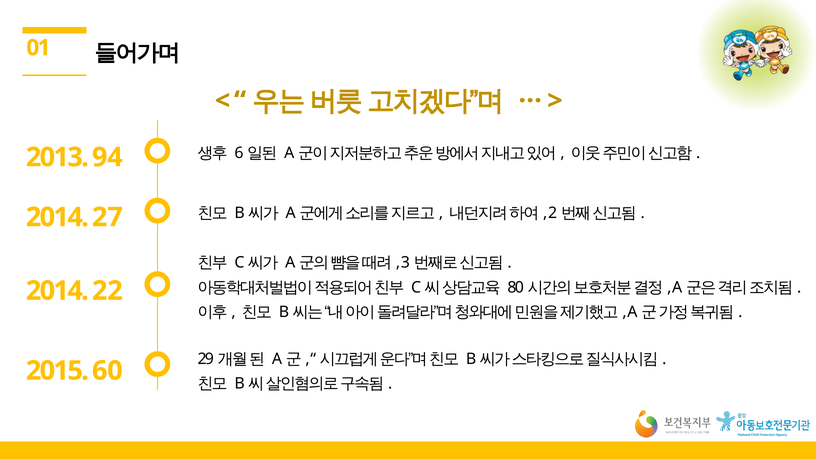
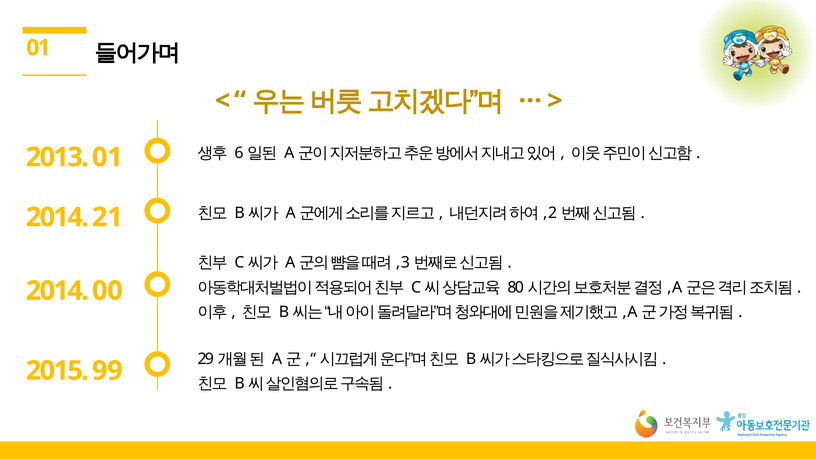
2013 94: 94 -> 01
27: 27 -> 21
22: 22 -> 00
60: 60 -> 99
